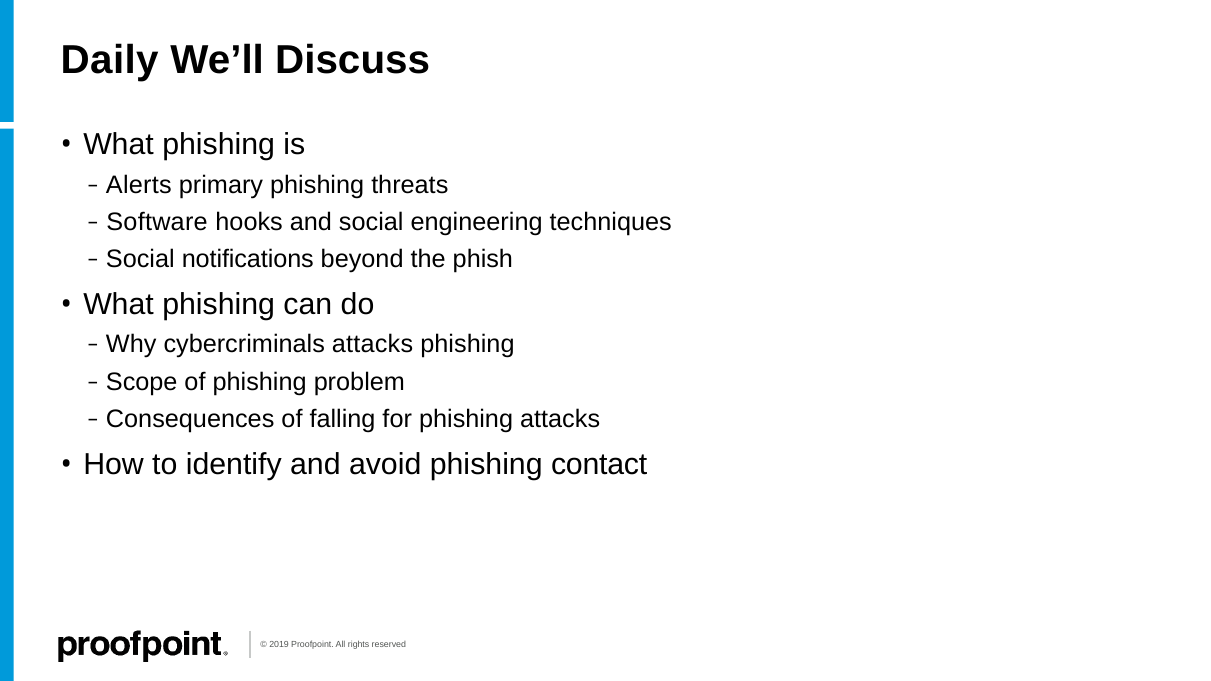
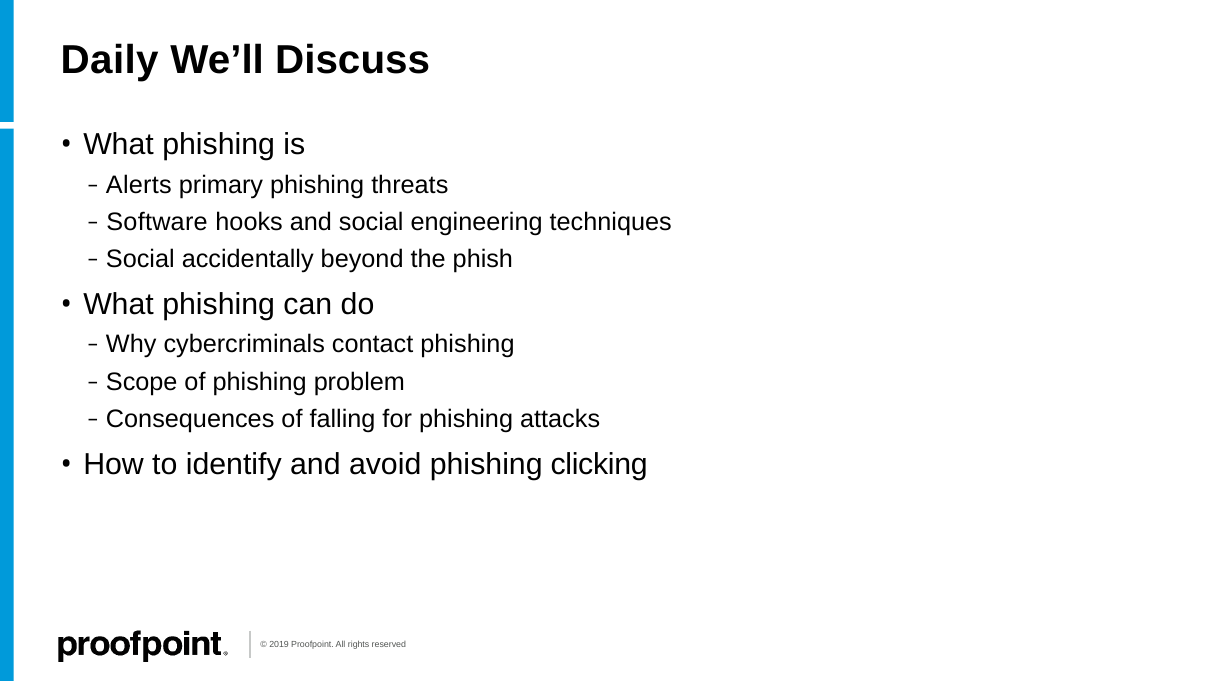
notifications: notifications -> accidentally
cybercriminals attacks: attacks -> contact
contact: contact -> clicking
